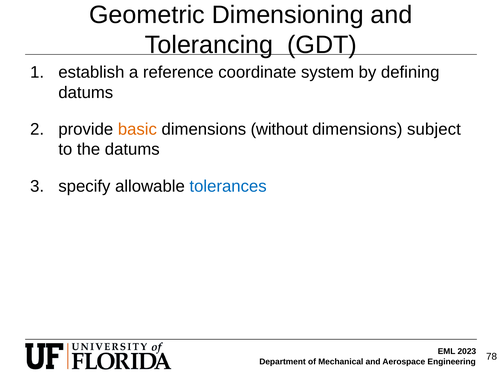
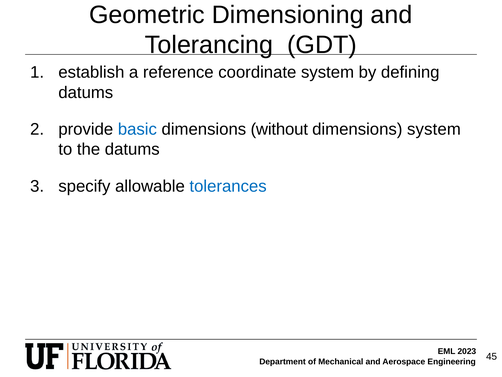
basic colour: orange -> blue
dimensions subject: subject -> system
78: 78 -> 45
